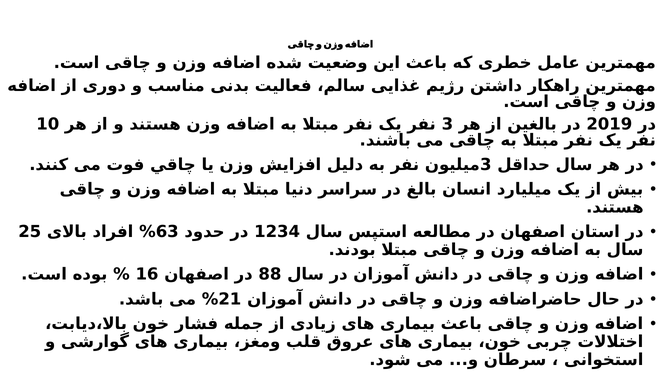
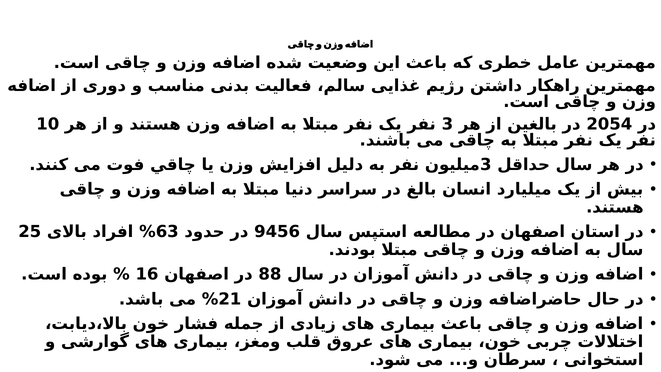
2019: 2019 -> 2054
1234: 1234 -> 9456
